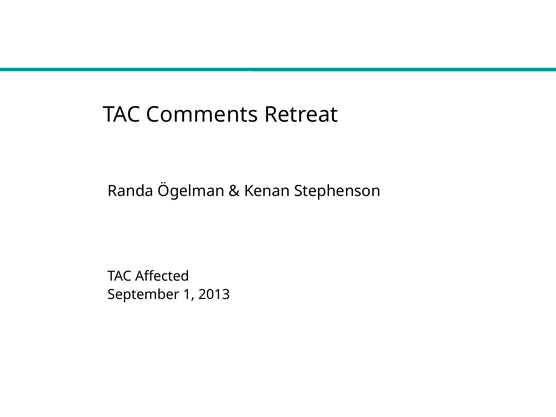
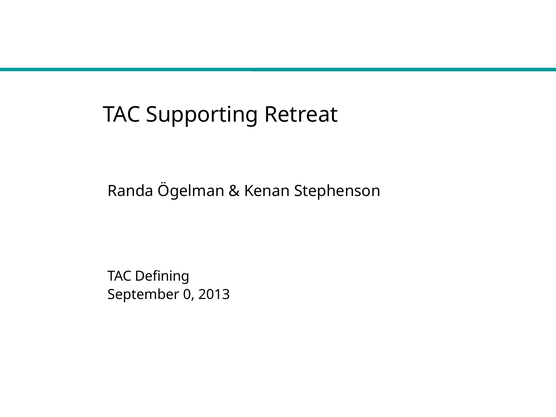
Comments: Comments -> Supporting
Affected: Affected -> Defining
1: 1 -> 0
